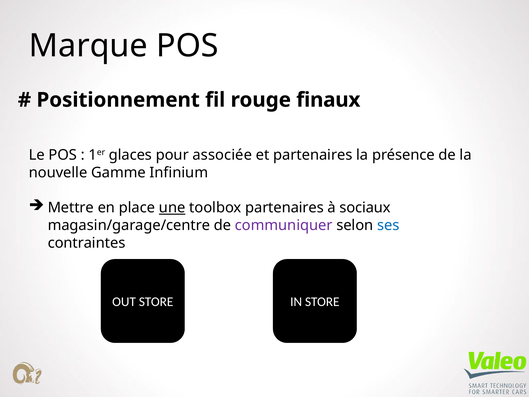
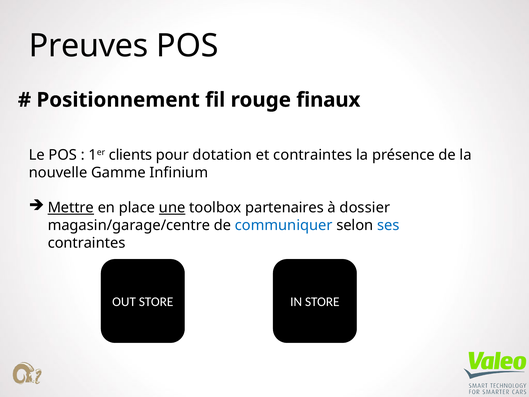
Marque: Marque -> Preuves
glaces: glaces -> clients
associée: associée -> dotation
et partenaires: partenaires -> contraintes
Mettre underline: none -> present
sociaux: sociaux -> dossier
communiquer colour: purple -> blue
